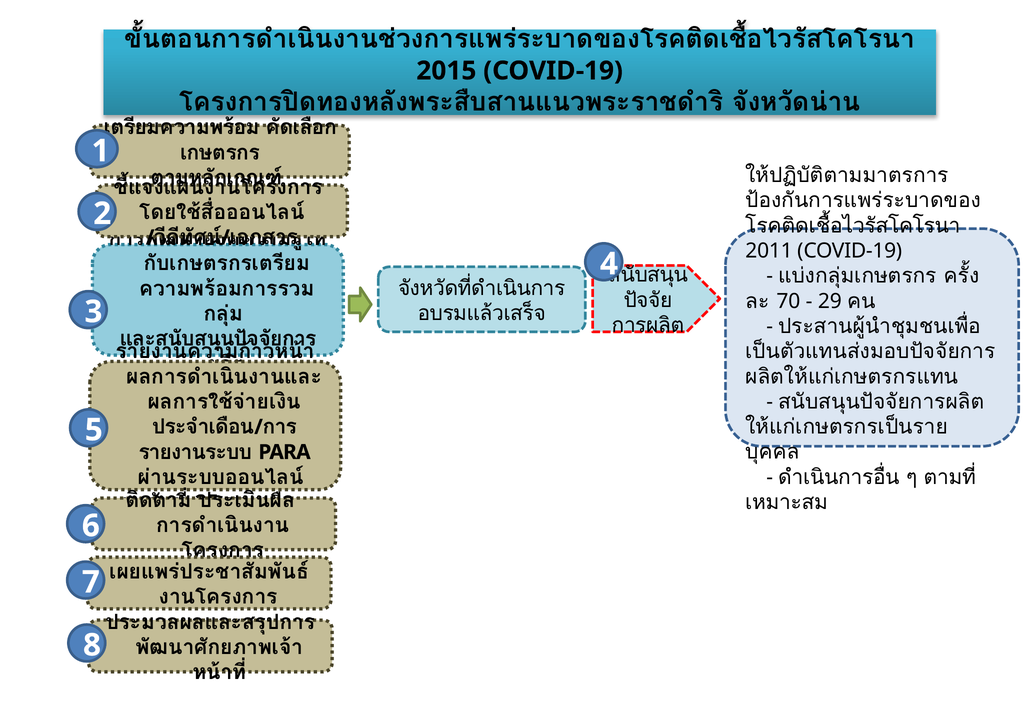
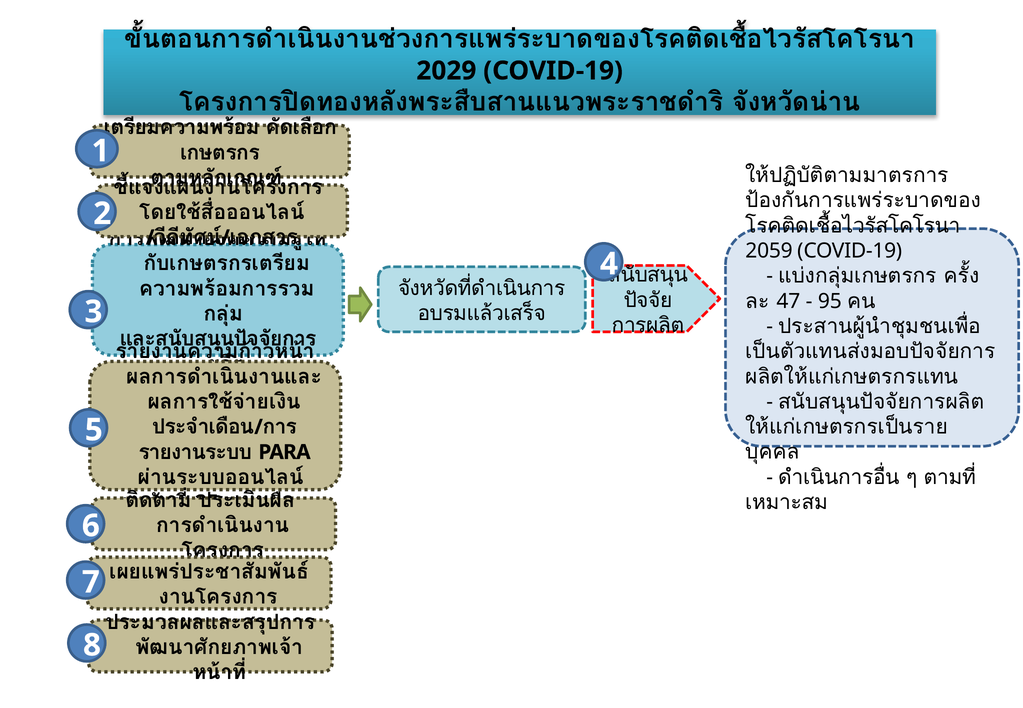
2015: 2015 -> 2029
2011: 2011 -> 2059
70: 70 -> 47
29: 29 -> 95
